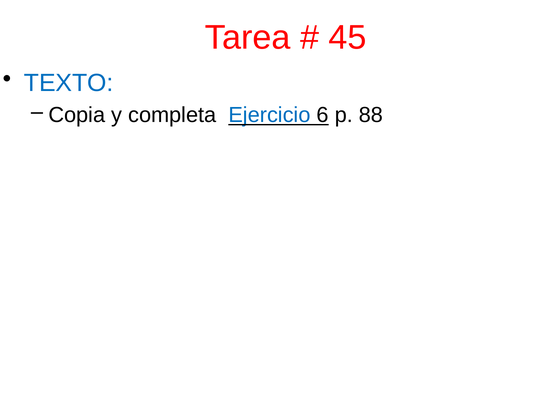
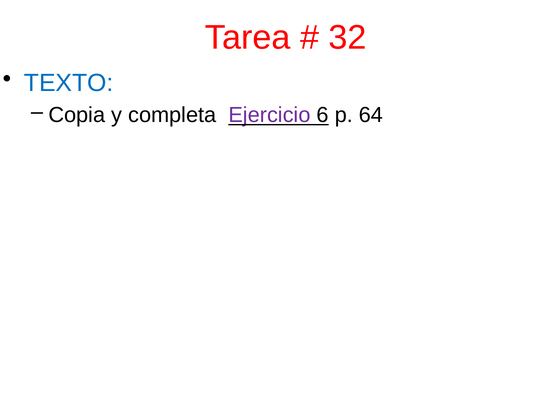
45: 45 -> 32
Ejercicio colour: blue -> purple
88: 88 -> 64
